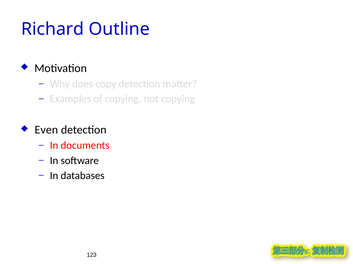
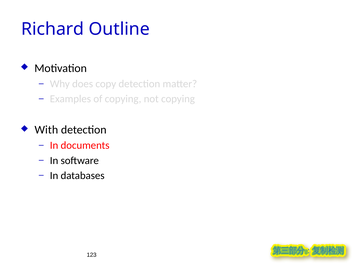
Even: Even -> With
